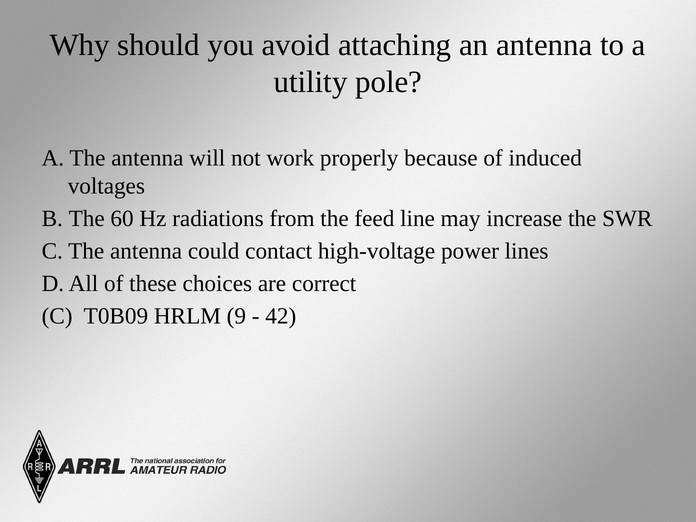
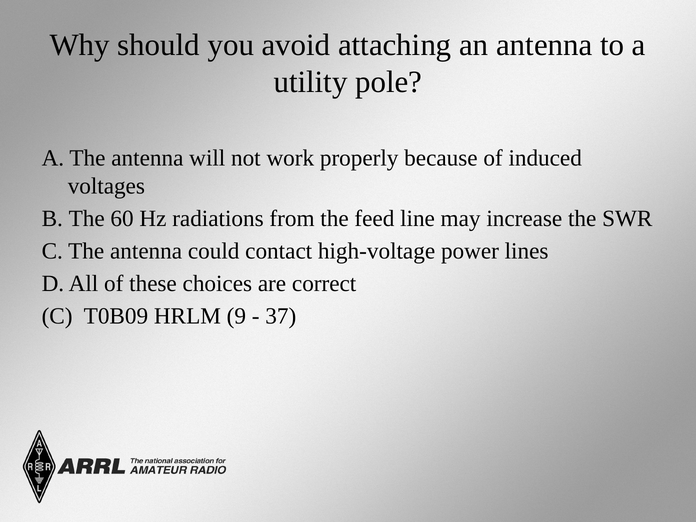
42: 42 -> 37
